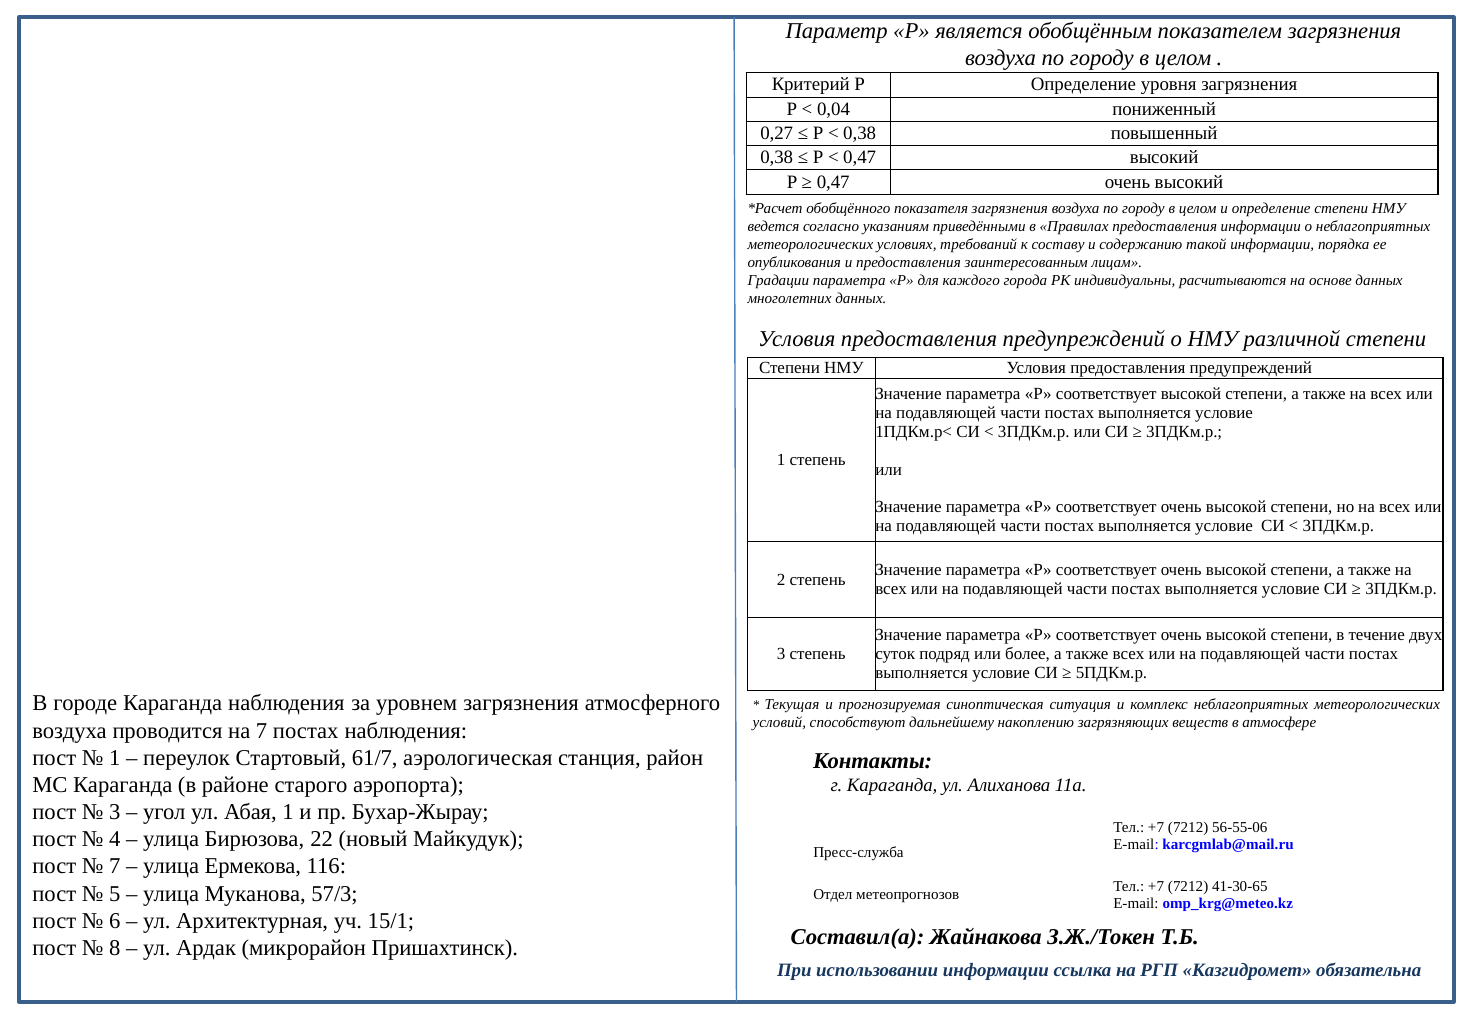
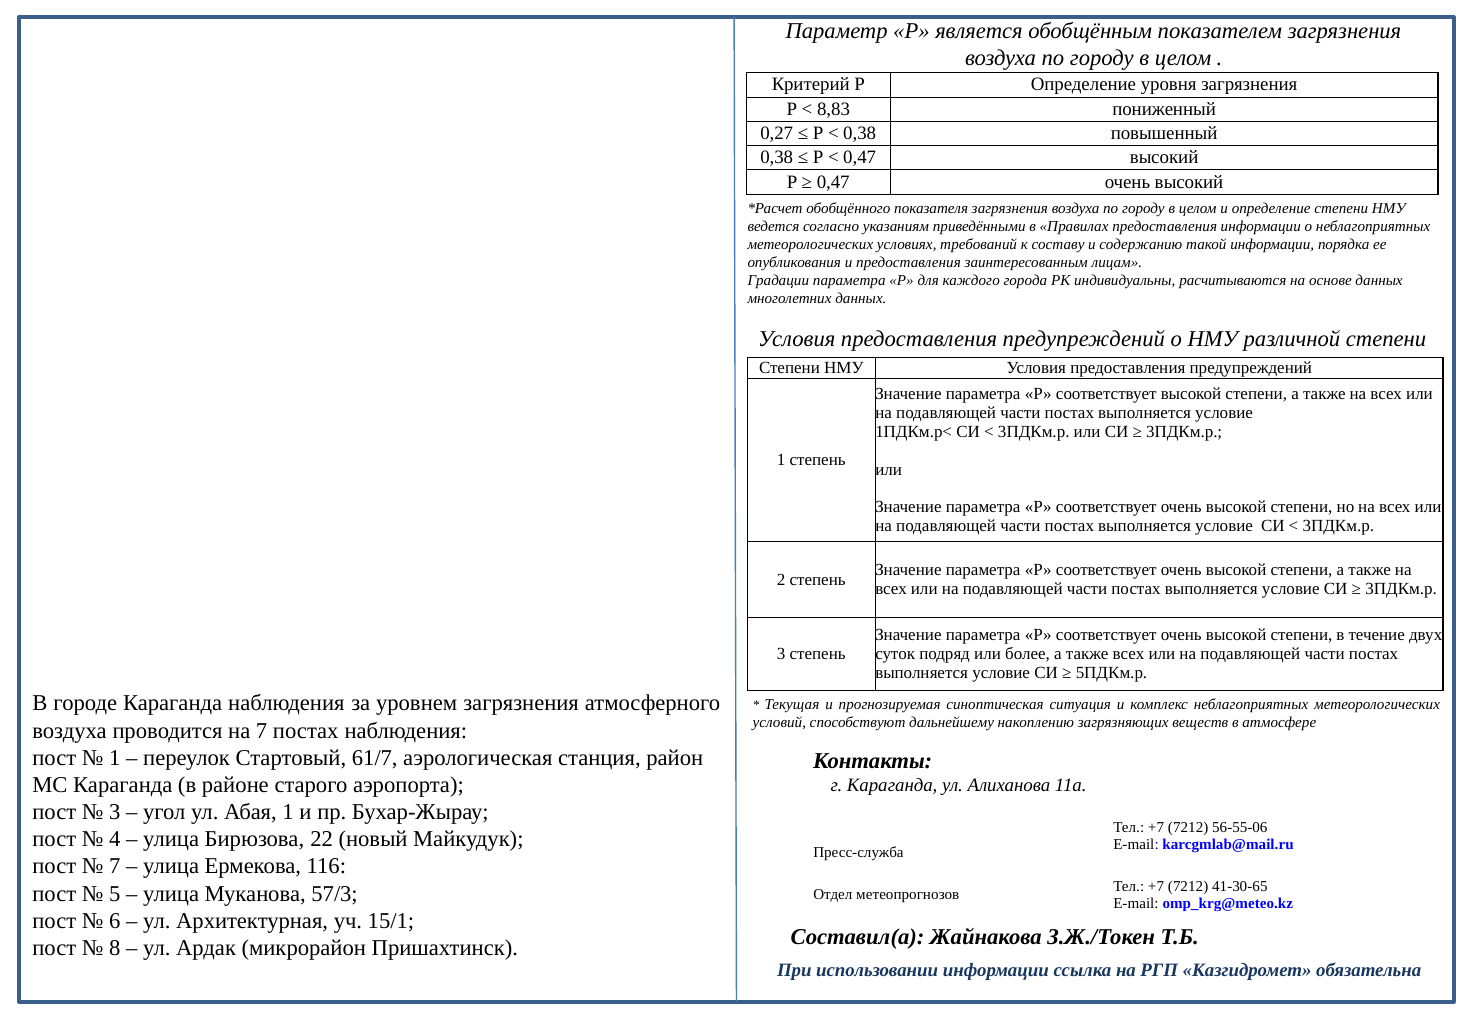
0,04: 0,04 -> 8,83
